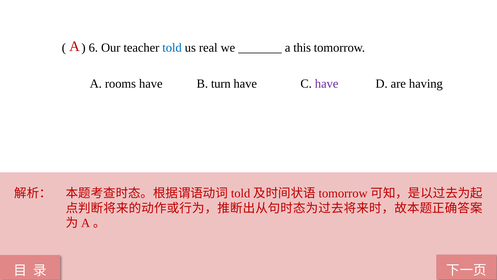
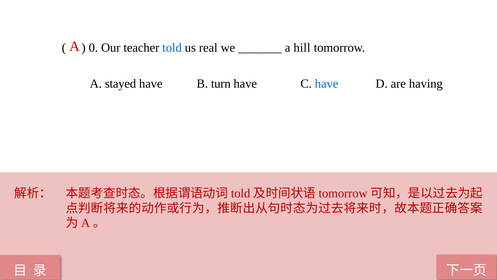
6: 6 -> 0
this: this -> hill
rooms: rooms -> stayed
have at (327, 84) colour: purple -> blue
